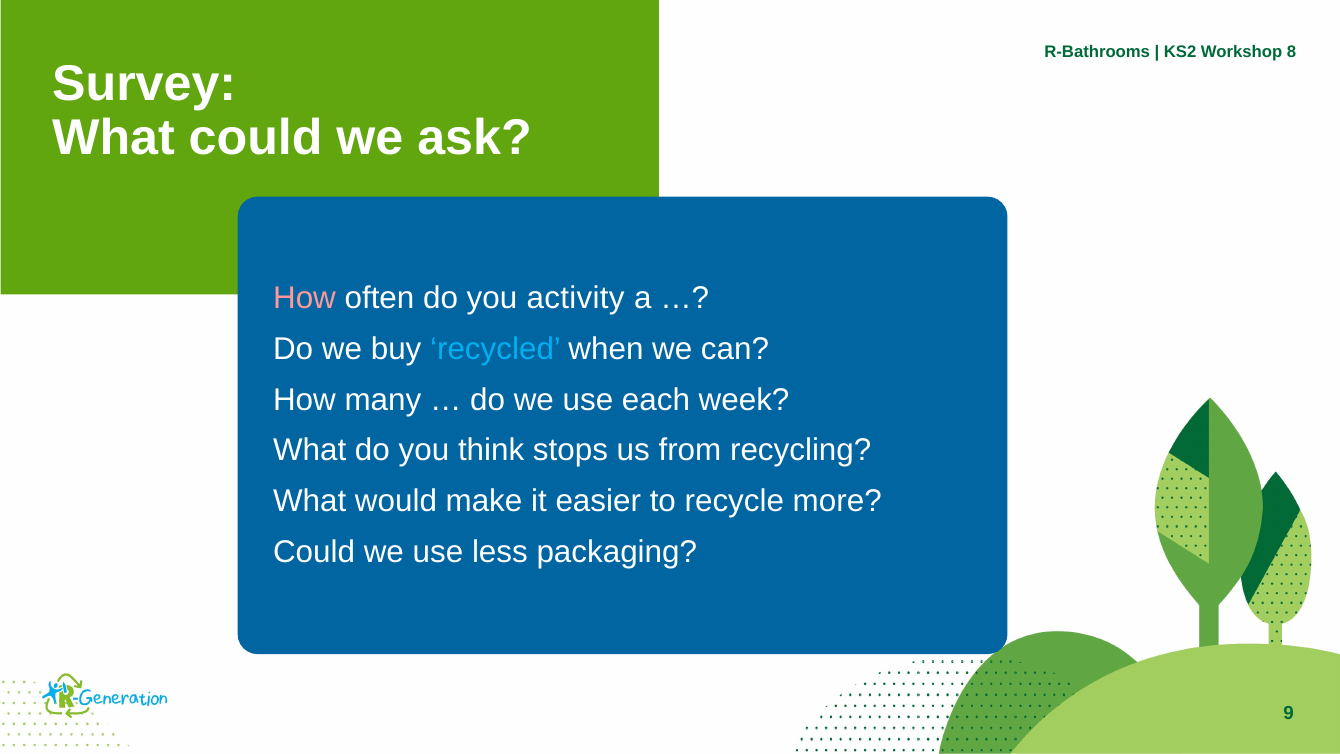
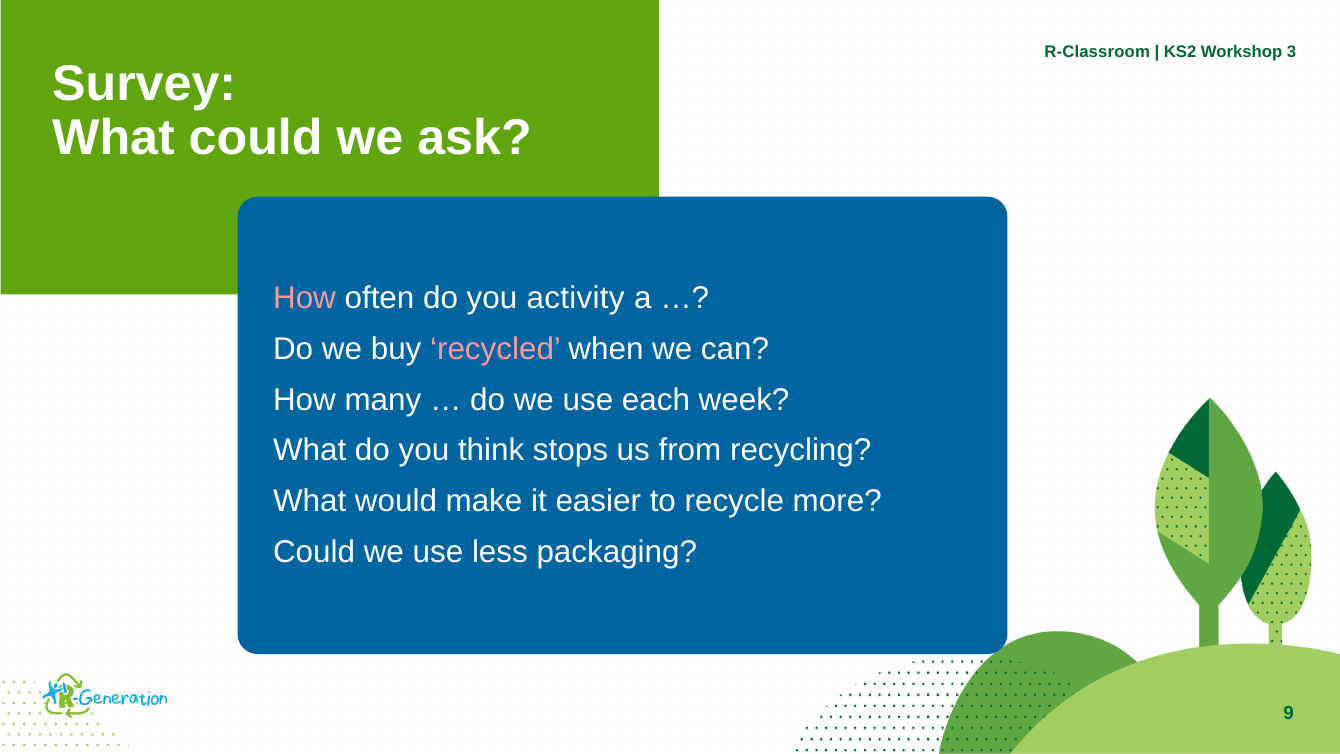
R-Bathrooms: R-Bathrooms -> R-Classroom
8: 8 -> 3
recycled colour: light blue -> pink
